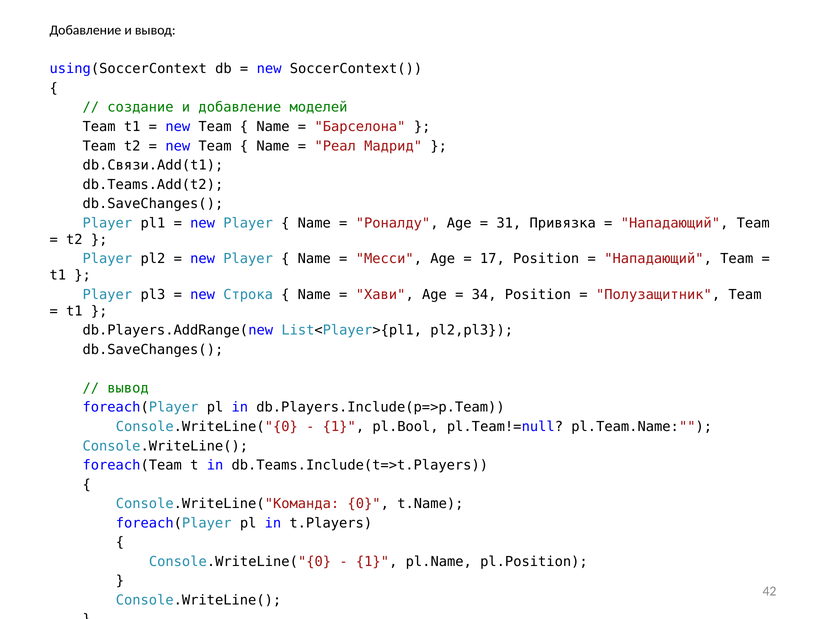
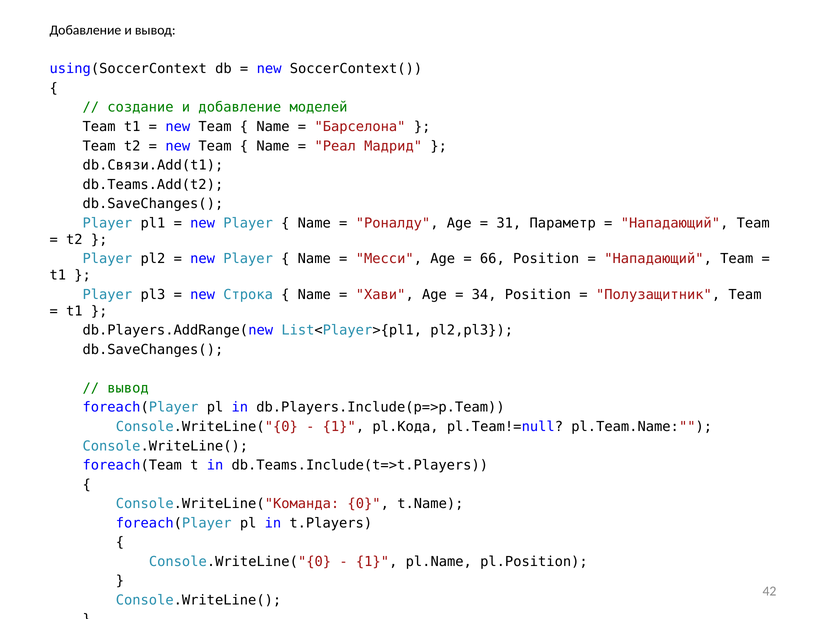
Привязка: Привязка -> Параметр
17: 17 -> 66
pl.Bool: pl.Bool -> pl.Кода
